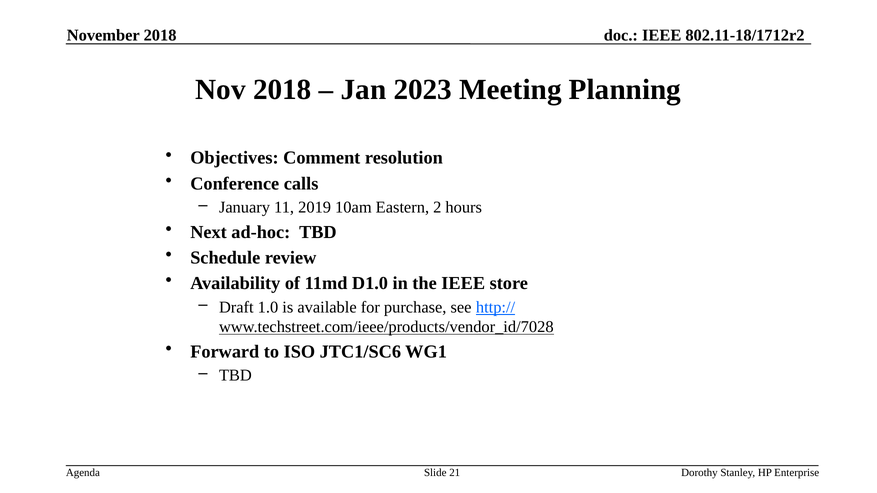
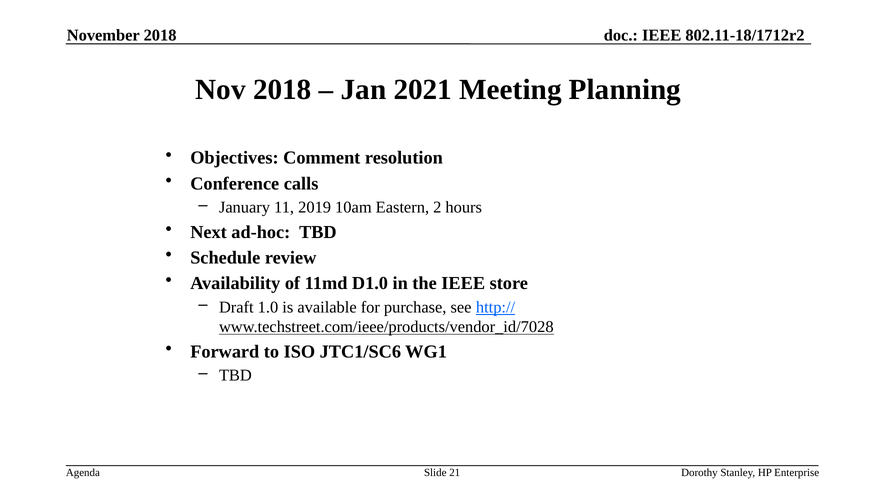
2023: 2023 -> 2021
